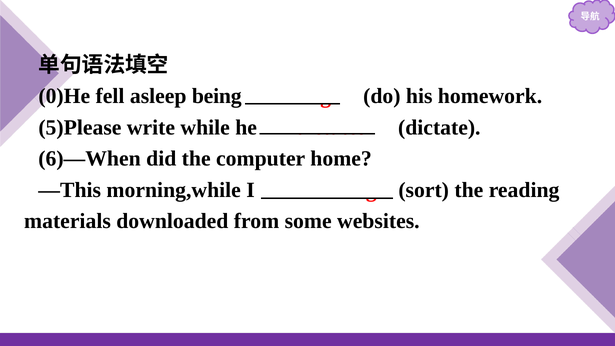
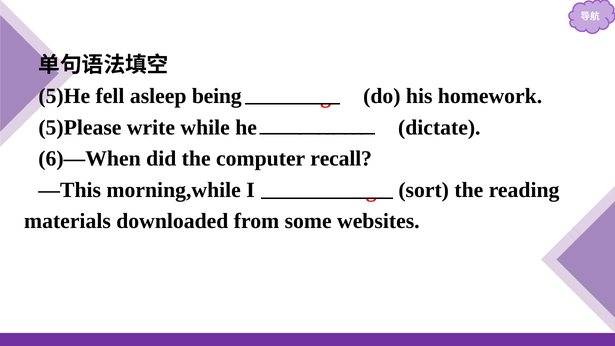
0)He: 0)He -> 5)He
home: home -> recall
